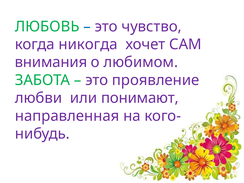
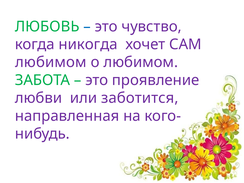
внимания at (51, 62): внимания -> любимом
понимают: понимают -> заботится
